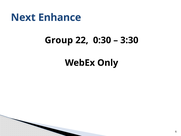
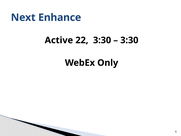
Group: Group -> Active
22 0:30: 0:30 -> 3:30
